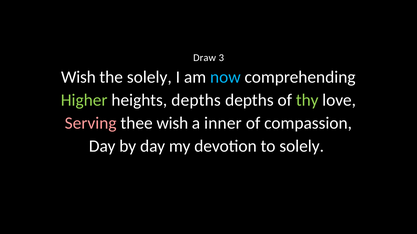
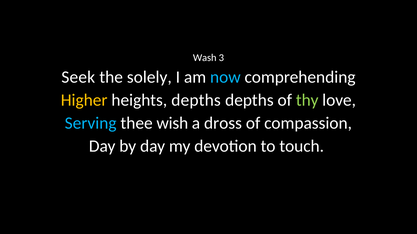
Draw: Draw -> Wash
Wish at (78, 77): Wish -> Seek
Higher colour: light green -> yellow
Serving colour: pink -> light blue
inner: inner -> dross
to solely: solely -> touch
